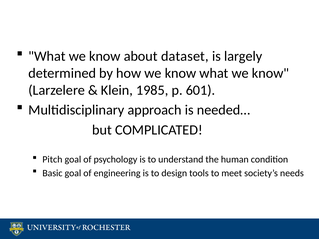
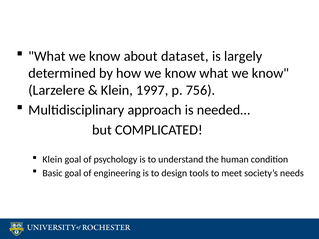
1985: 1985 -> 1997
601: 601 -> 756
Pitch at (52, 160): Pitch -> Klein
